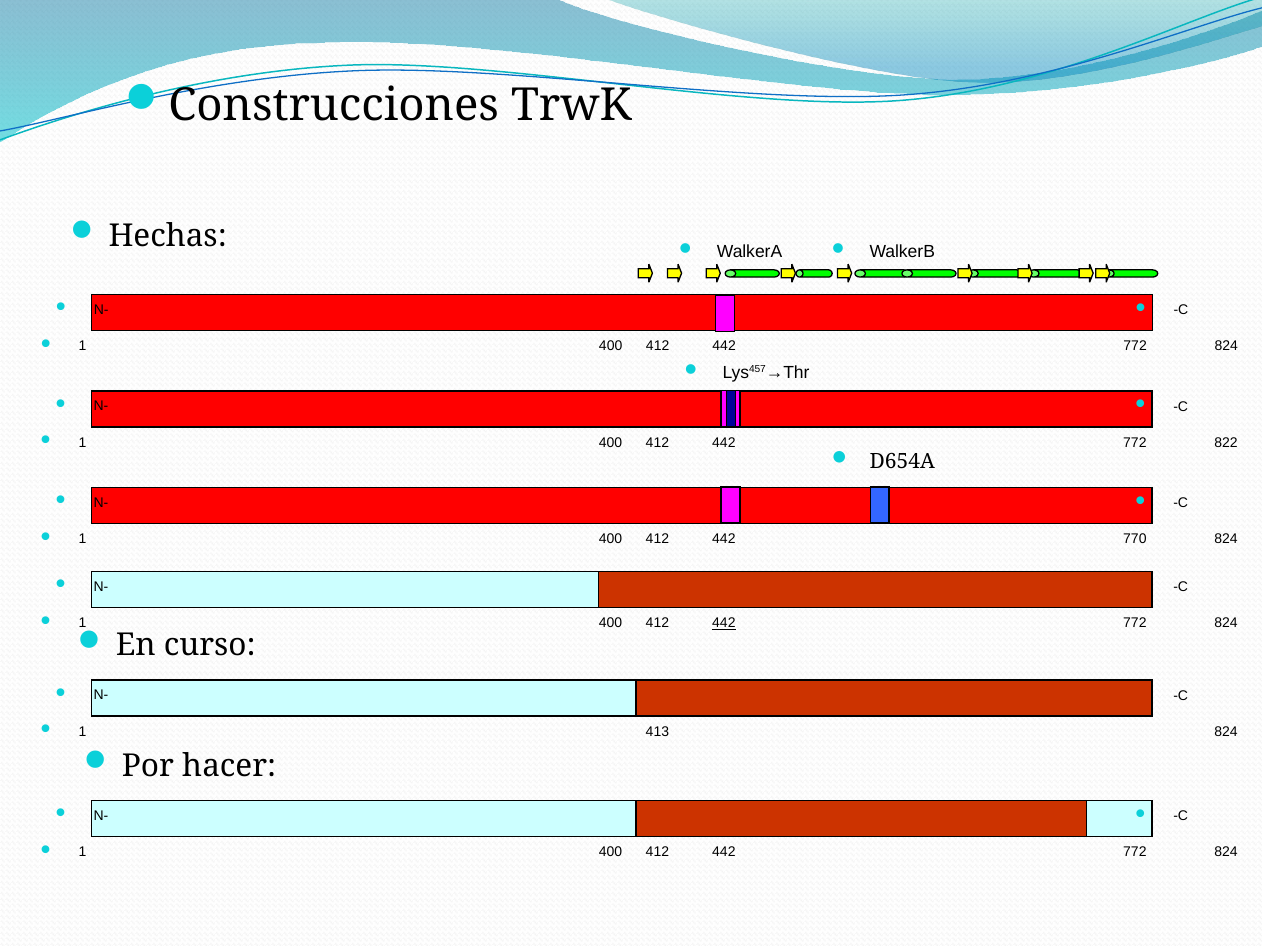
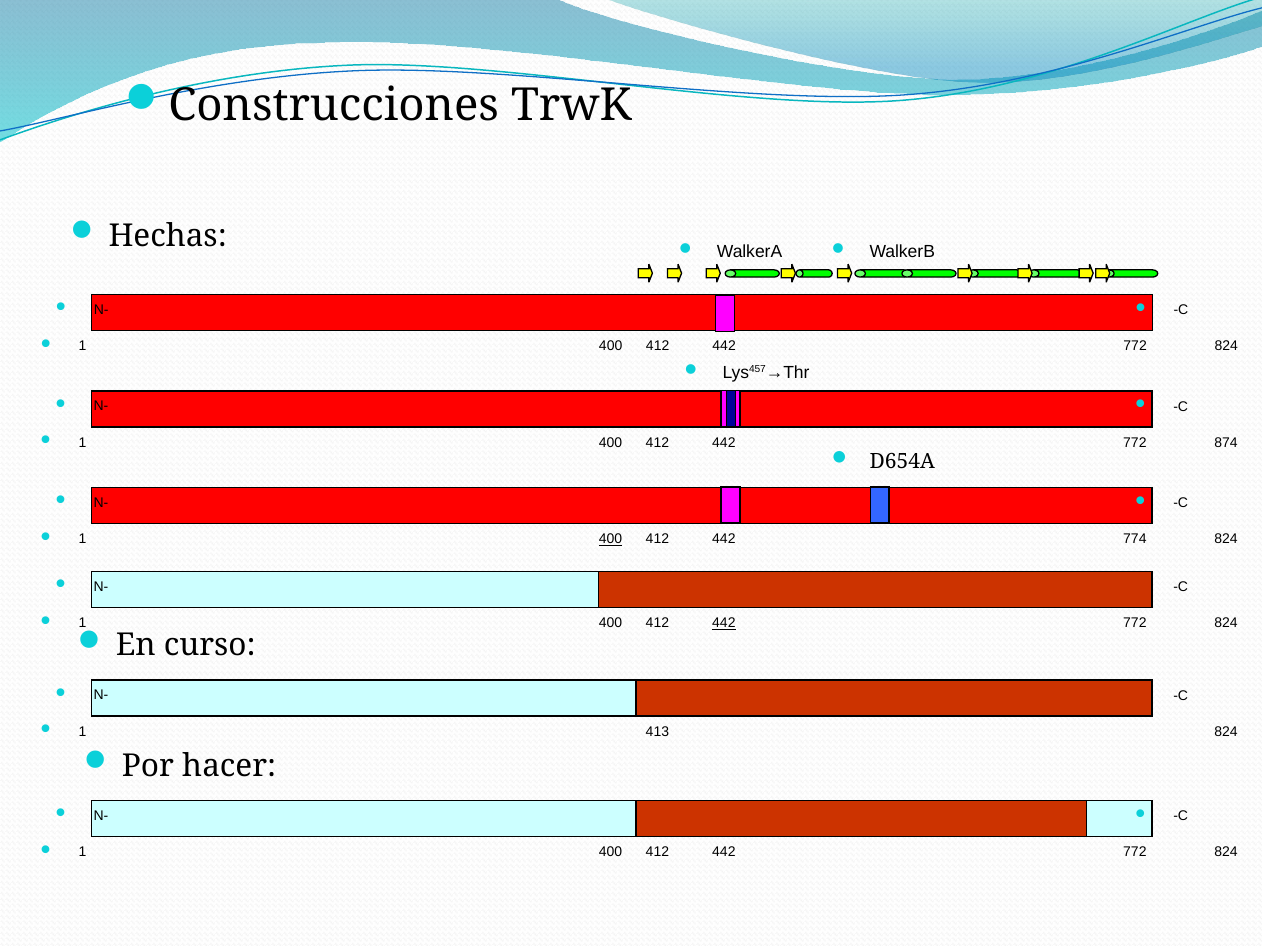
822: 822 -> 874
400 at (610, 539) underline: none -> present
770: 770 -> 774
